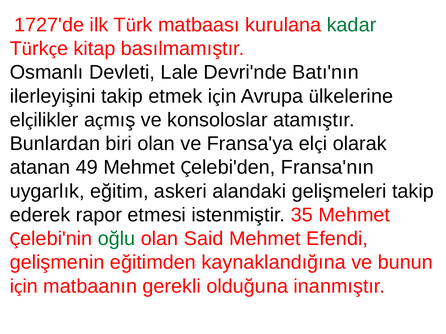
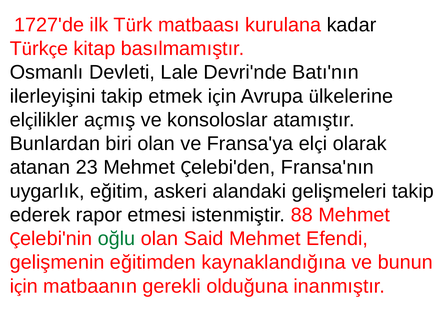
kadar colour: green -> black
49: 49 -> 23
35: 35 -> 88
